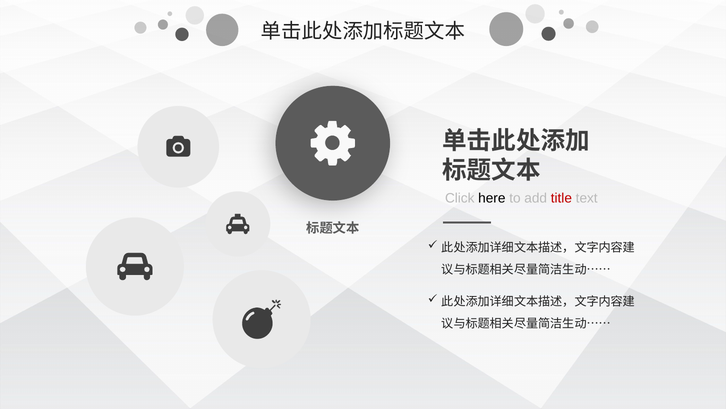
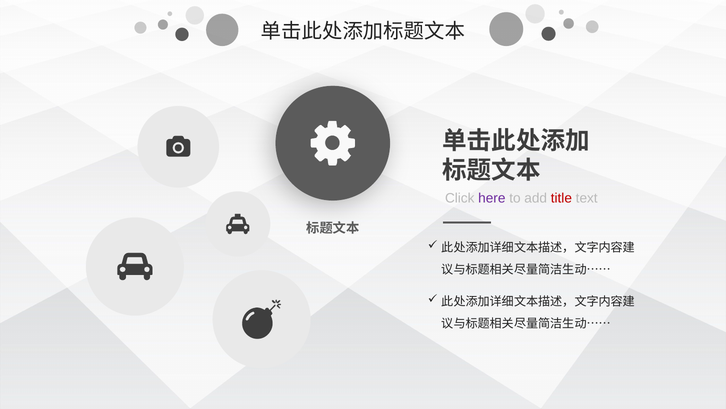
here colour: black -> purple
